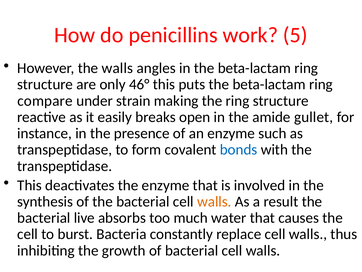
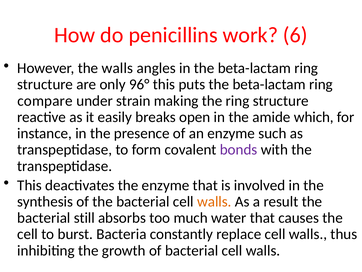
5: 5 -> 6
46°: 46° -> 96°
gullet: gullet -> which
bonds colour: blue -> purple
live: live -> still
